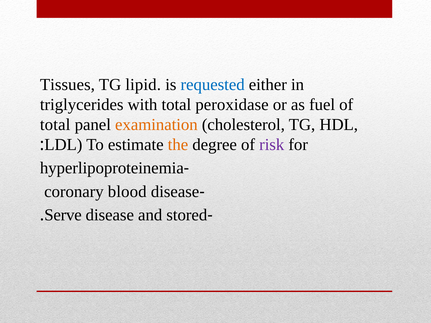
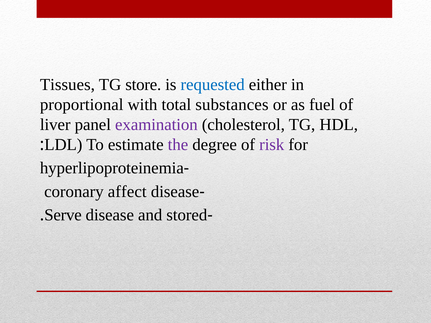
lipid: lipid -> store
triglycerides: triglycerides -> proportional
peroxidase: peroxidase -> substances
total at (55, 125): total -> liver
examination colour: orange -> purple
the colour: orange -> purple
blood: blood -> affect
